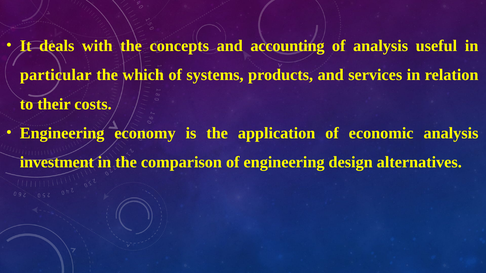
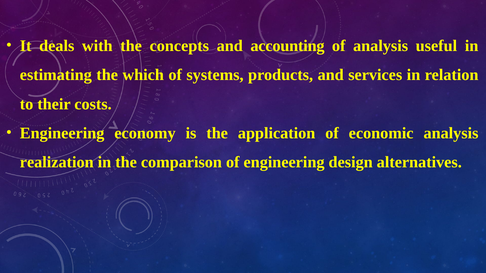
particular: particular -> estimating
investment: investment -> realization
